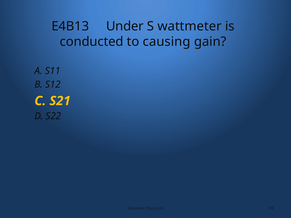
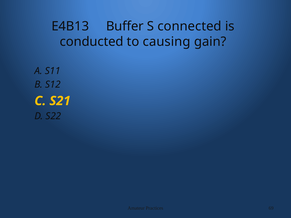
Under: Under -> Buffer
wattmeter: wattmeter -> connected
